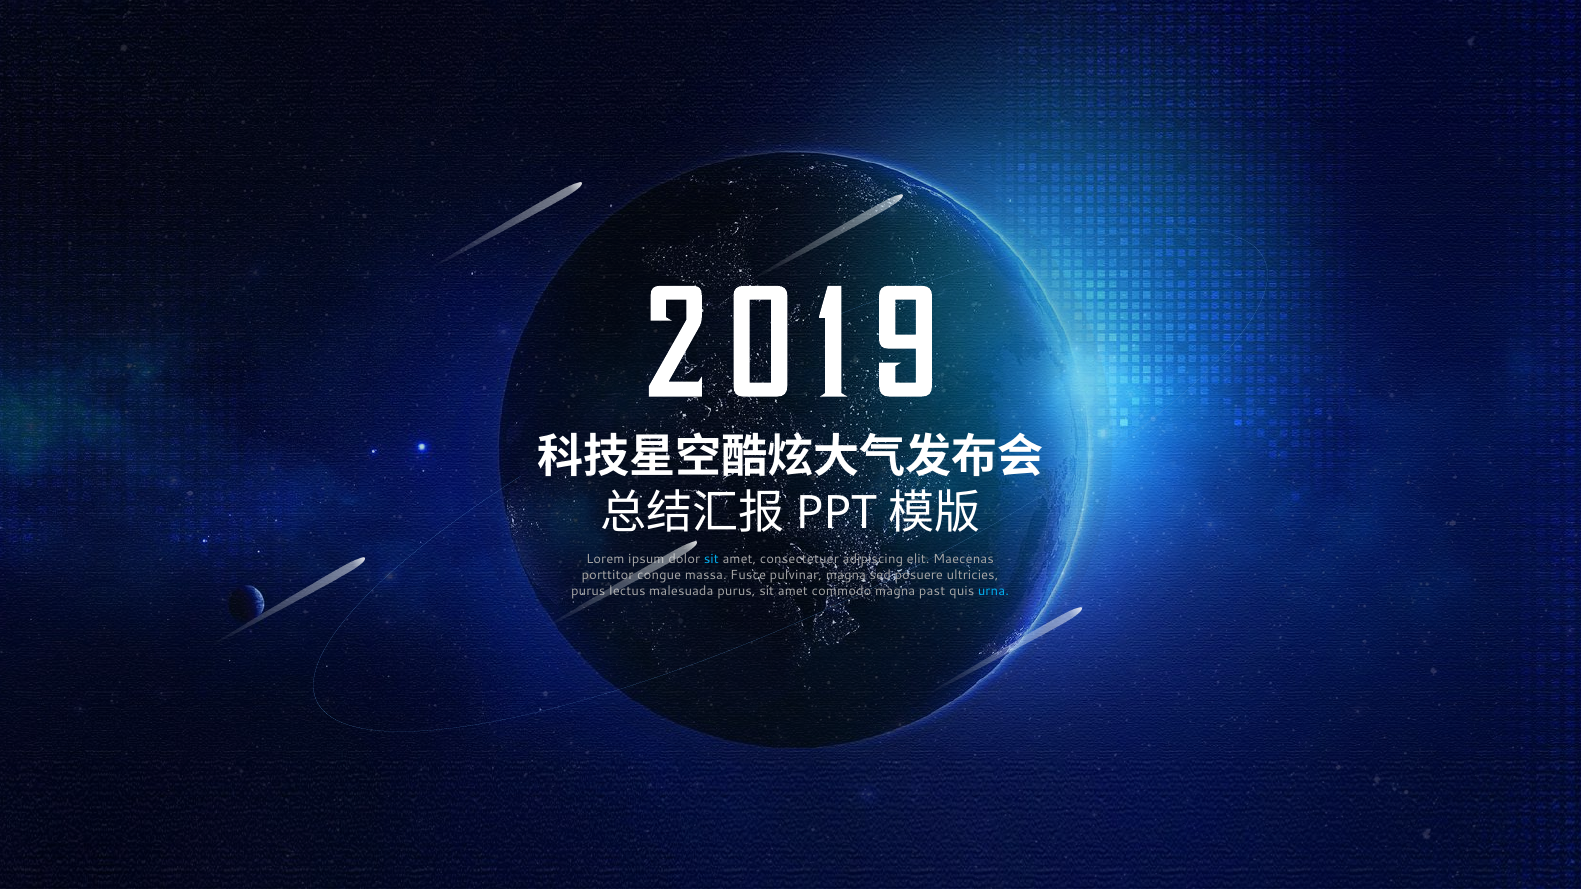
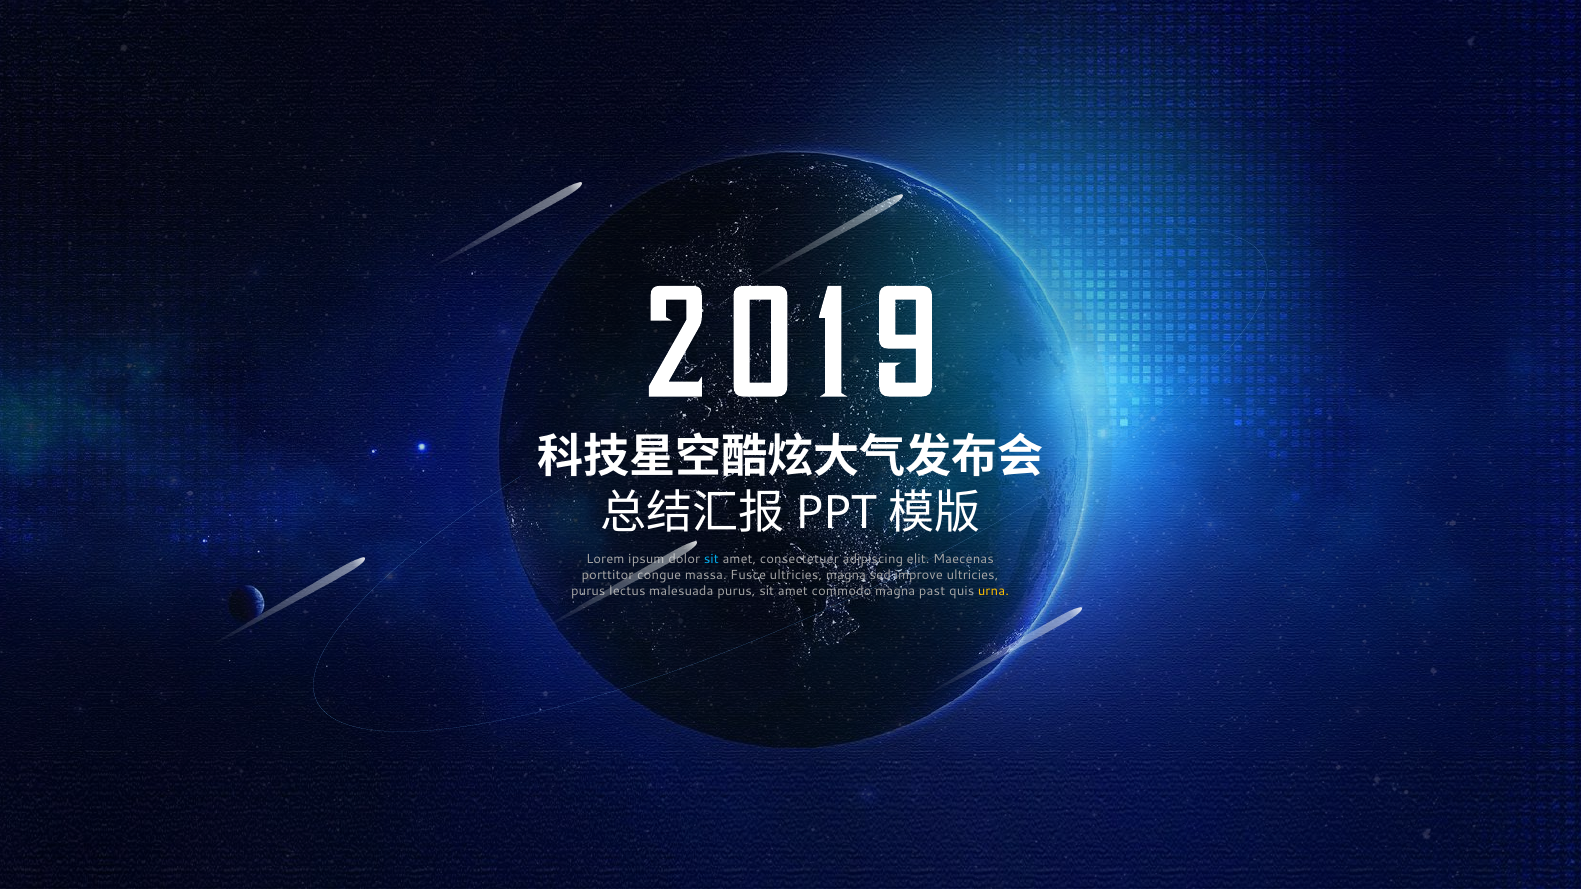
Fusce pulvinar: pulvinar -> ultricies
posuere: posuere -> improve
urna colour: light blue -> yellow
